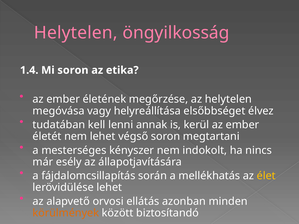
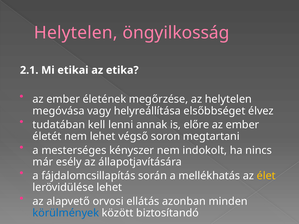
1.4: 1.4 -> 2.1
Mi soron: soron -> etikai
kerül: kerül -> előre
körülmények colour: orange -> blue
